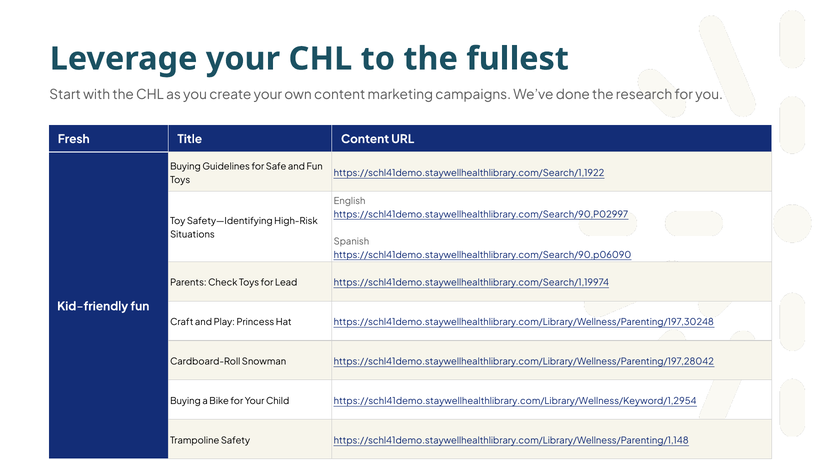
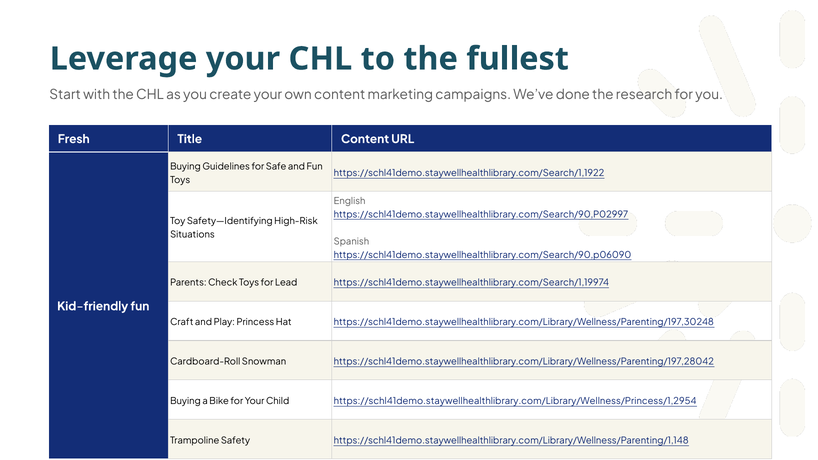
https://schl41demo.staywellhealthlibrary.com/Library/Wellness/Keyword/1,2954: https://schl41demo.staywellhealthlibrary.com/Library/Wellness/Keyword/1,2954 -> https://schl41demo.staywellhealthlibrary.com/Library/Wellness/Princess/1,2954
